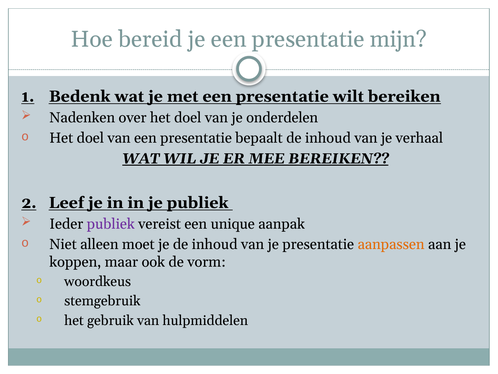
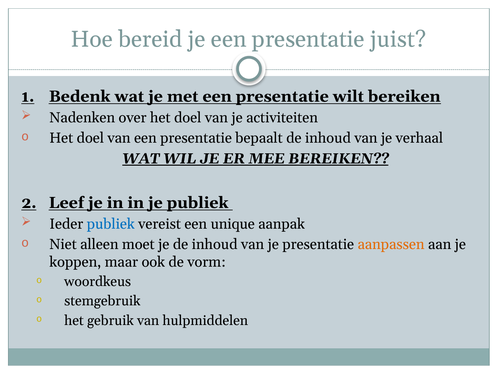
mijn: mijn -> juist
onderdelen: onderdelen -> activiteiten
publiek at (111, 224) colour: purple -> blue
